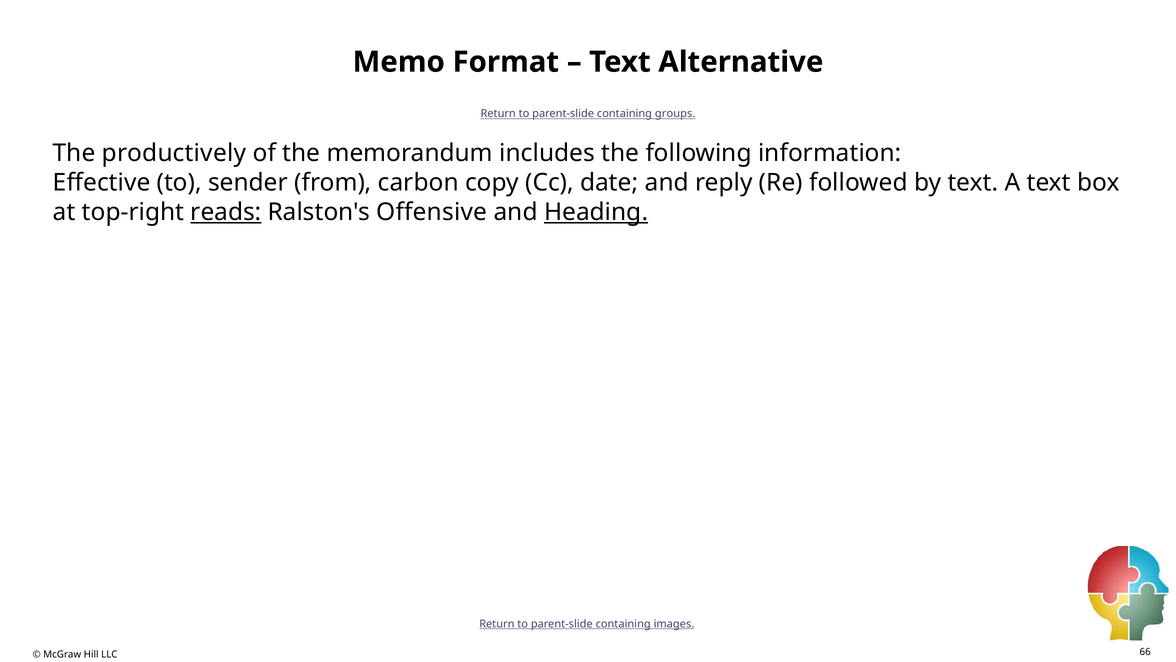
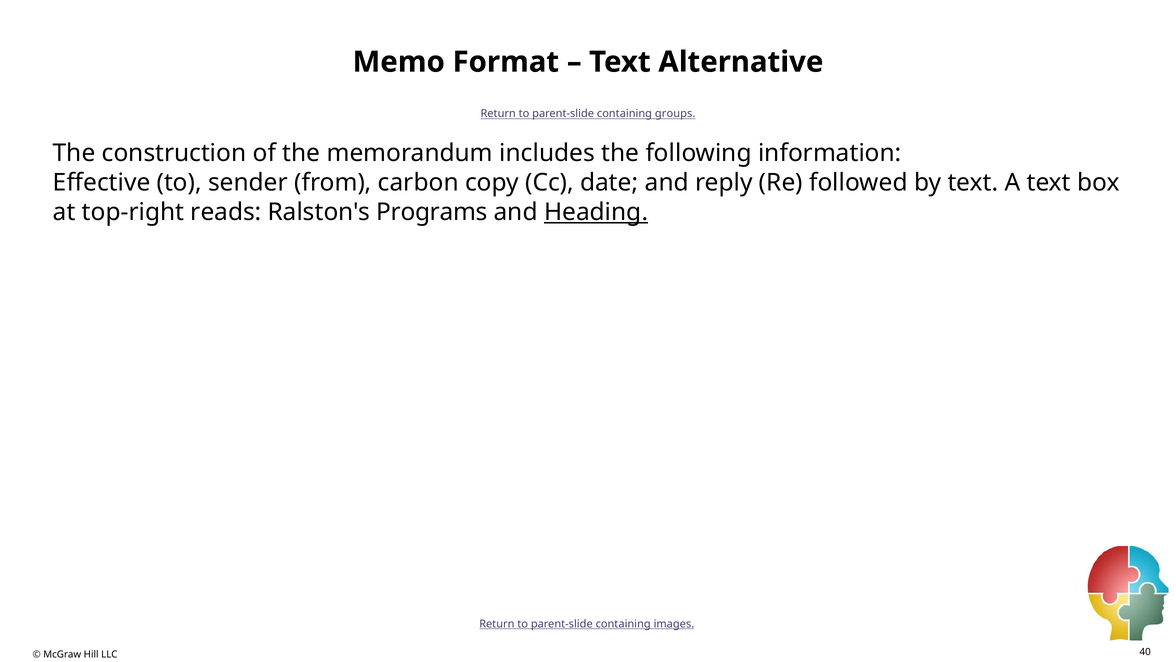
productively: productively -> construction
reads underline: present -> none
Offensive: Offensive -> Programs
66: 66 -> 40
